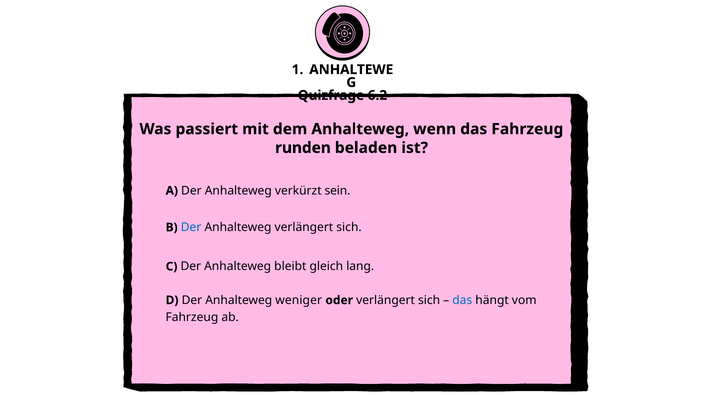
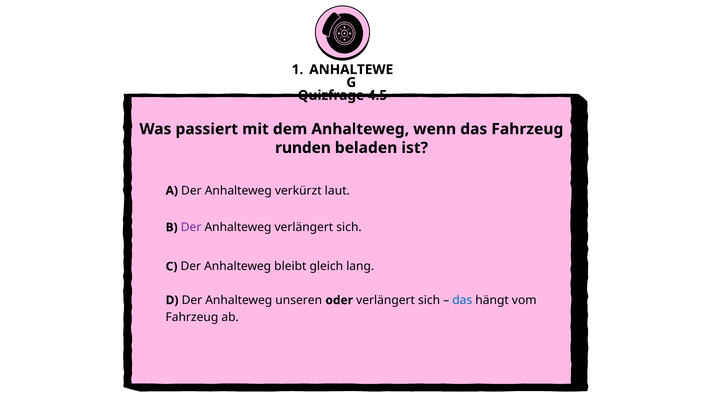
6.2: 6.2 -> 4.5
sein: sein -> laut
Der at (191, 227) colour: blue -> purple
weniger: weniger -> unseren
